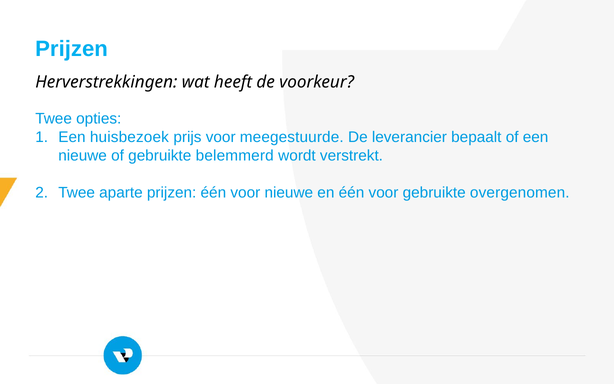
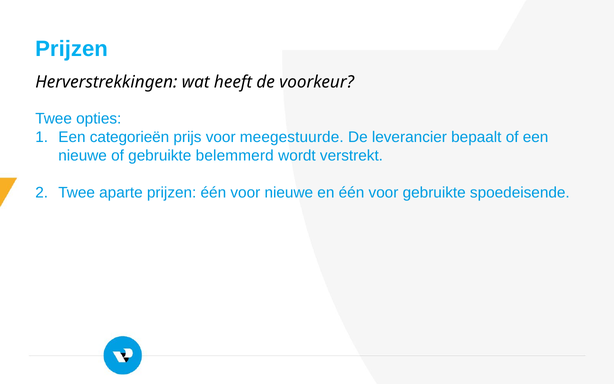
huisbezoek: huisbezoek -> categorieën
overgenomen: overgenomen -> spoedeisende
